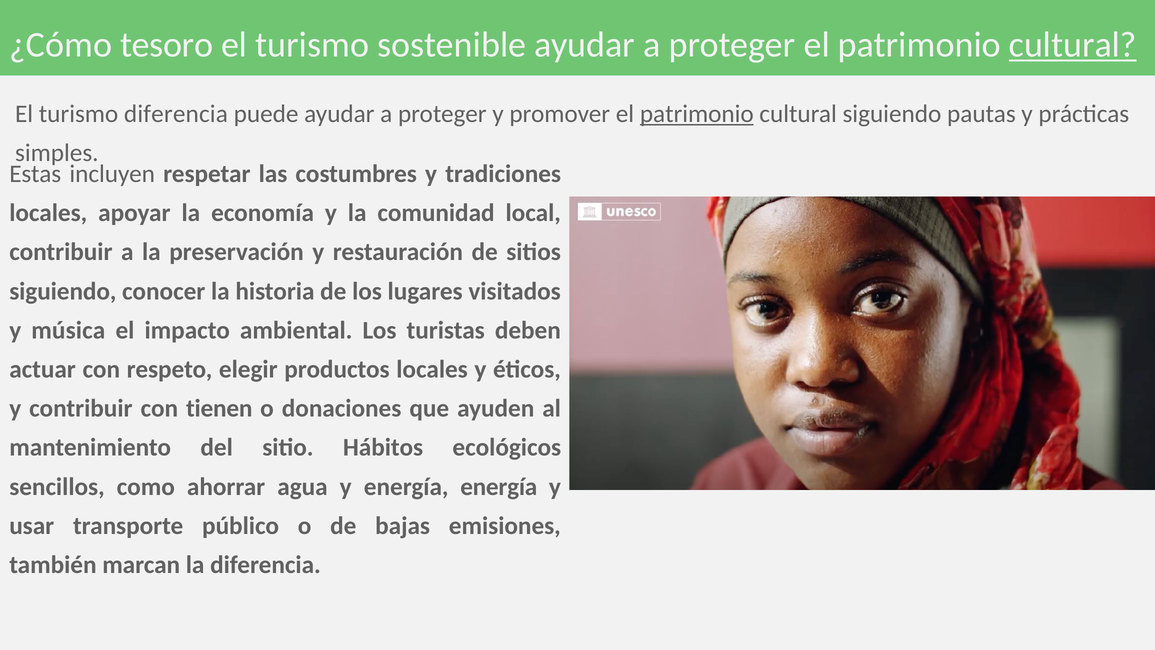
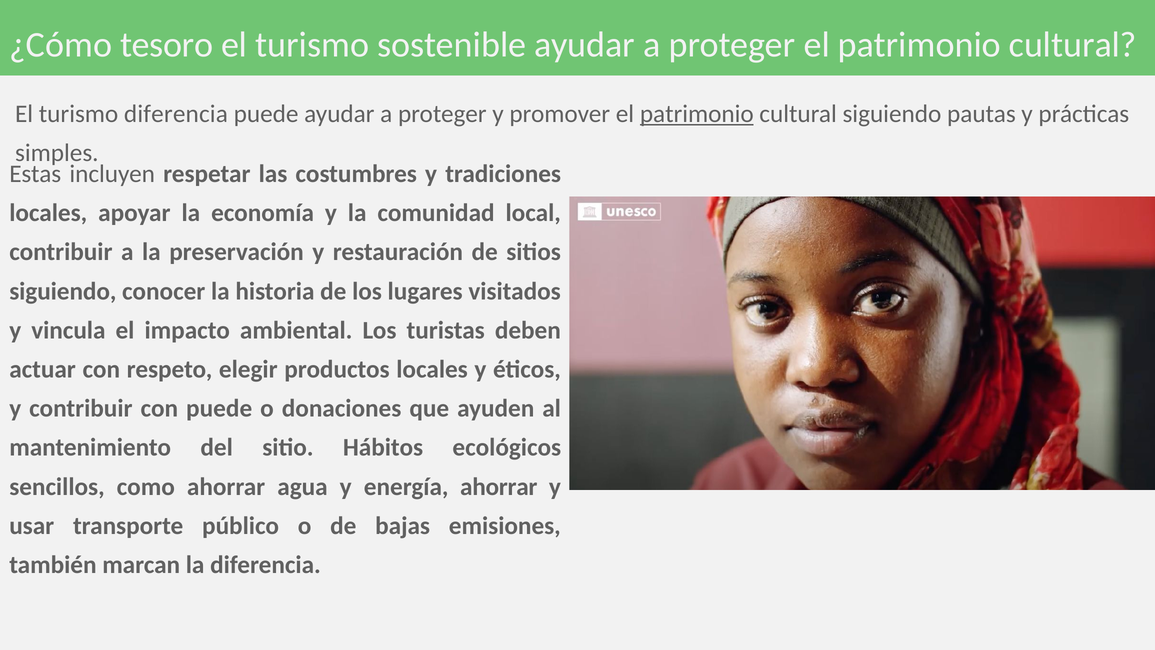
cultural at (1073, 45) underline: present -> none
música: música -> vincula
con tienen: tienen -> puede
energía energía: energía -> ahorrar
